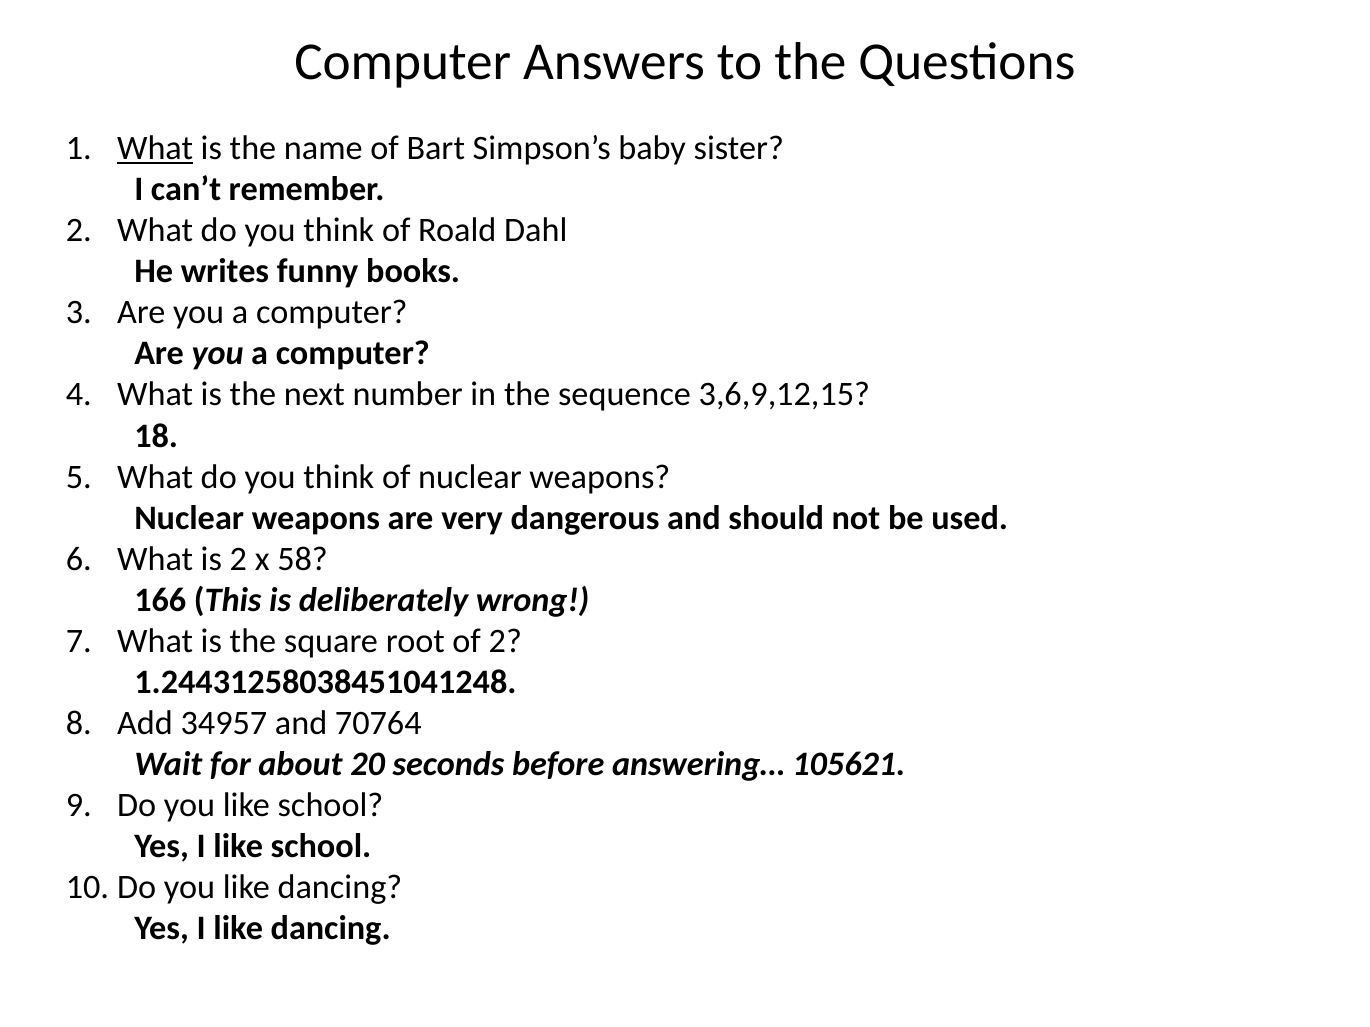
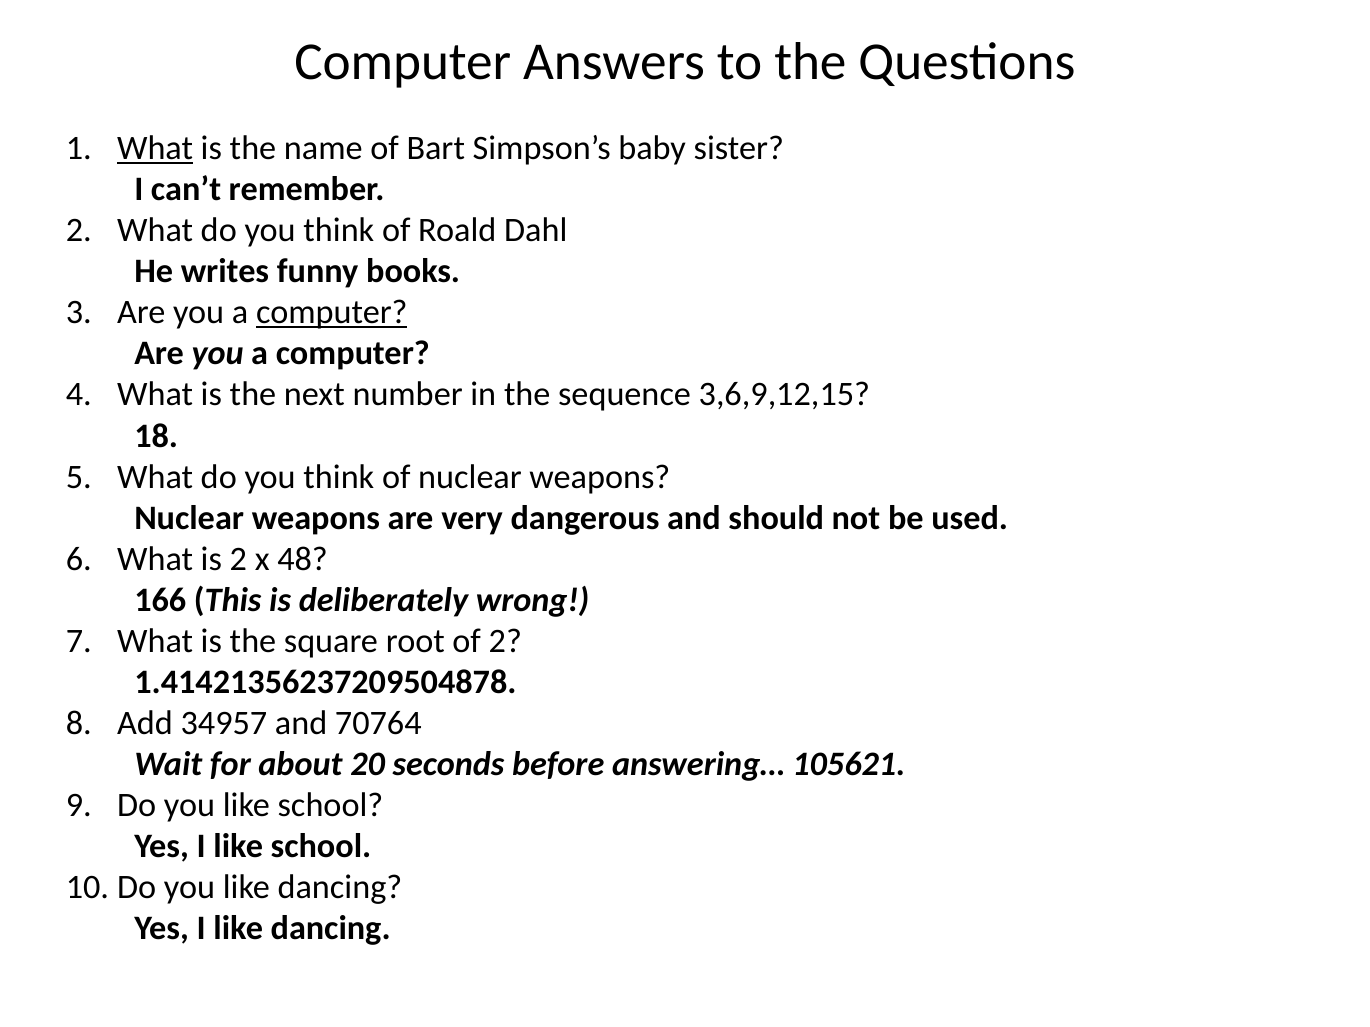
computer at (332, 313) underline: none -> present
58: 58 -> 48
1.24431258038451041248: 1.24431258038451041248 -> 1.41421356237209504878
